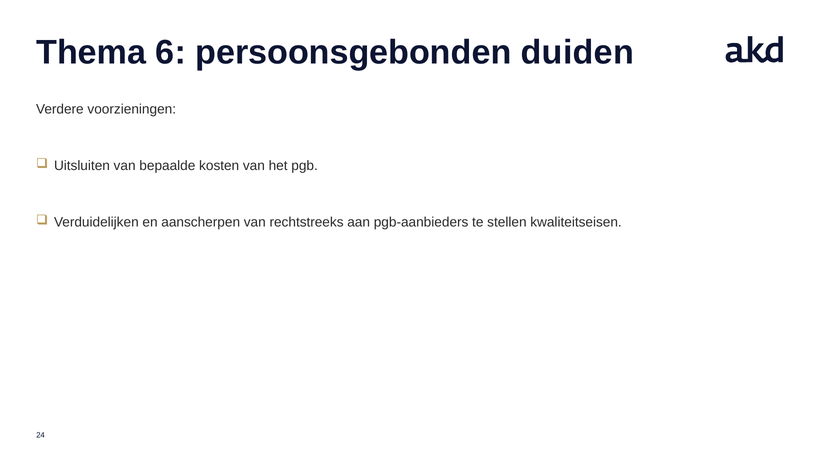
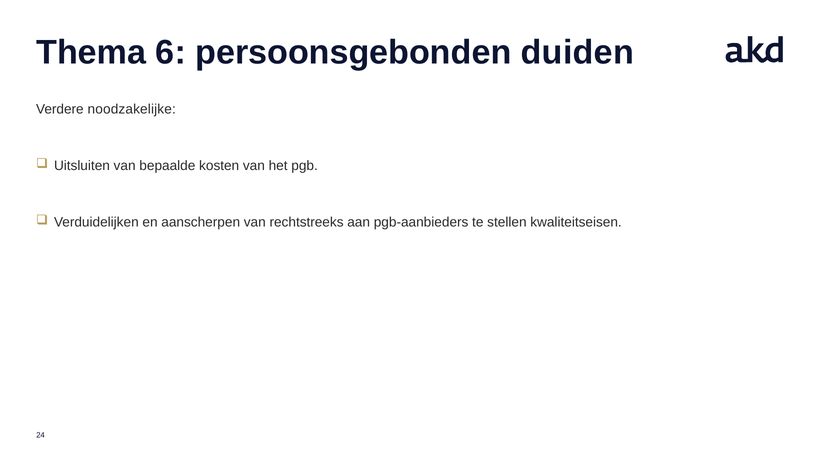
voorzieningen: voorzieningen -> noodzakelijke
